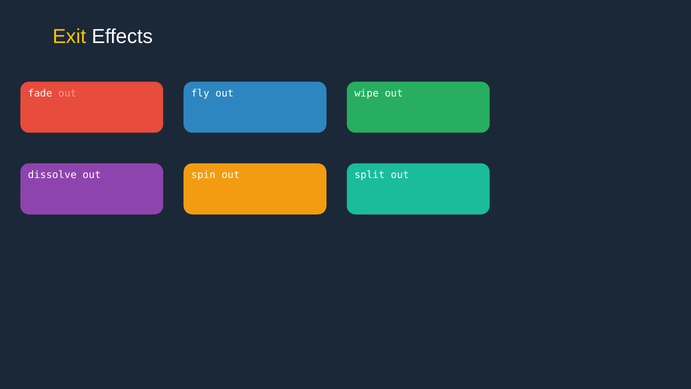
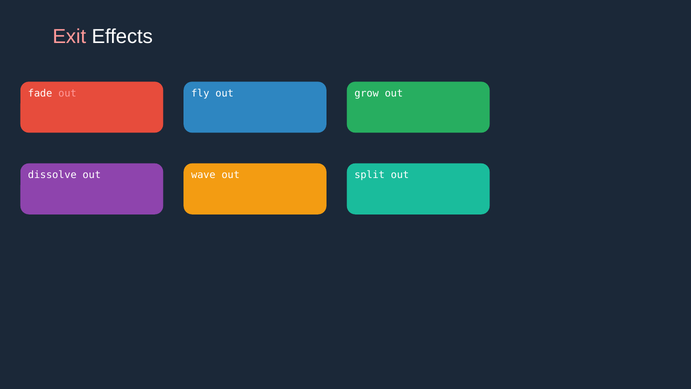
Exit colour: yellow -> pink
wipe: wipe -> grow
spin: spin -> wave
